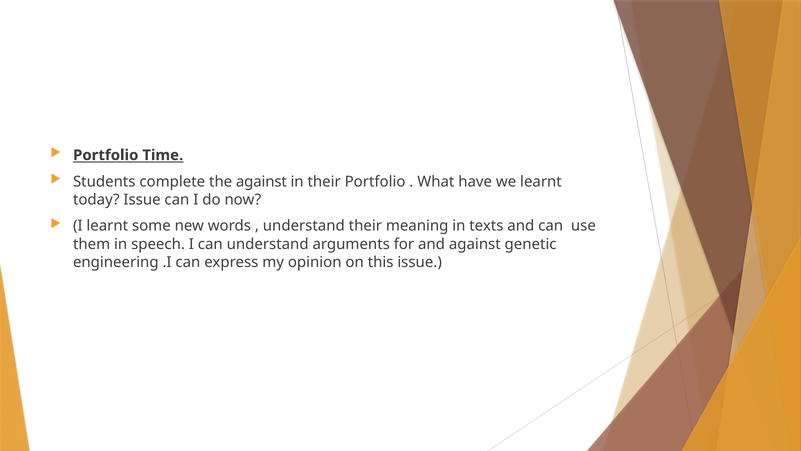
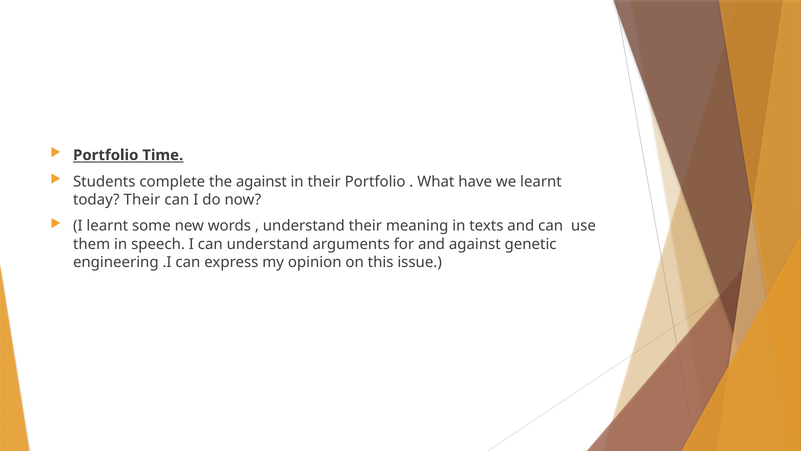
today Issue: Issue -> Their
